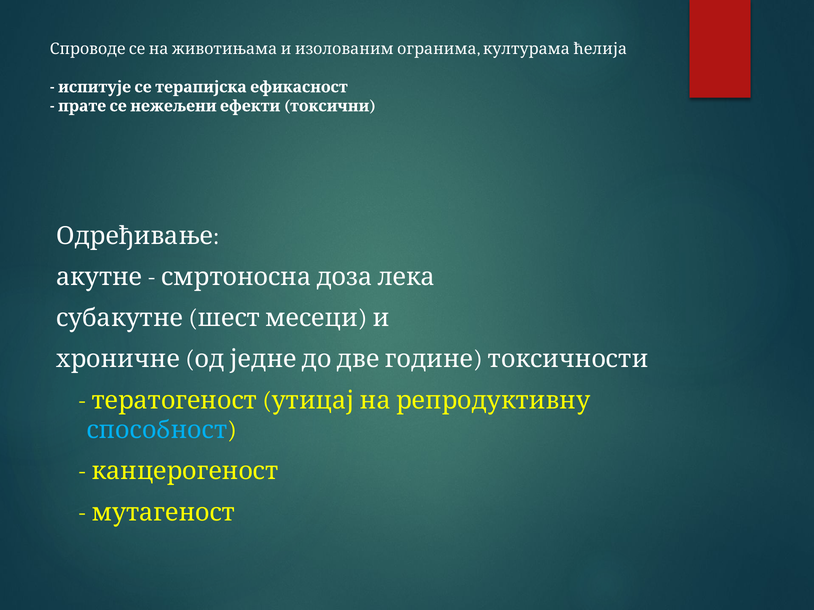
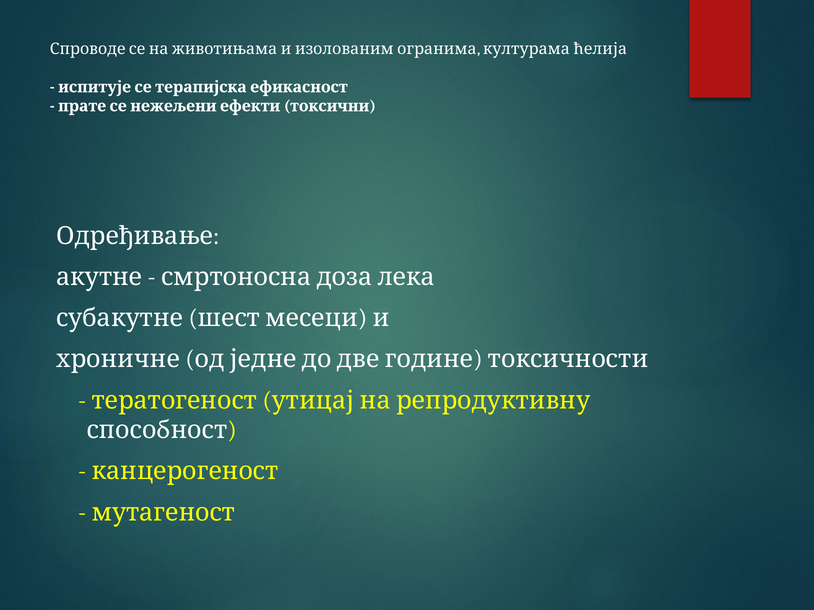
способност colour: light blue -> white
